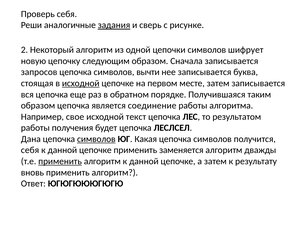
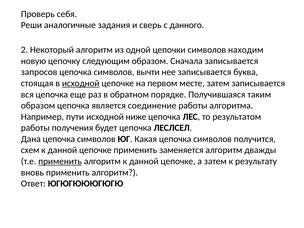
задания underline: present -> none
рисунке: рисунке -> данного
шифрует: шифрует -> находим
свое: свое -> пути
текст: текст -> ниже
символов at (96, 139) underline: present -> none
себя at (30, 150): себя -> схем
